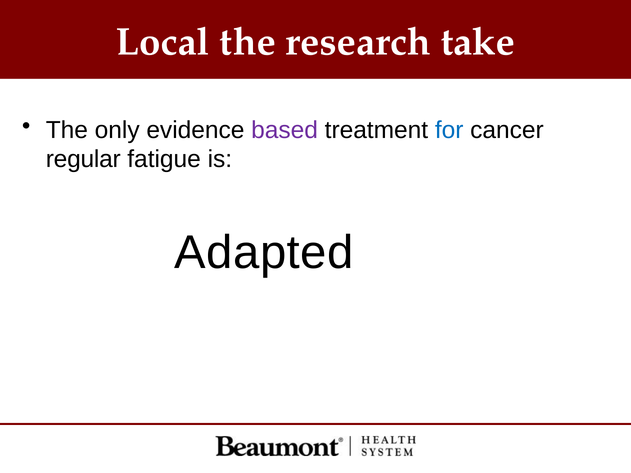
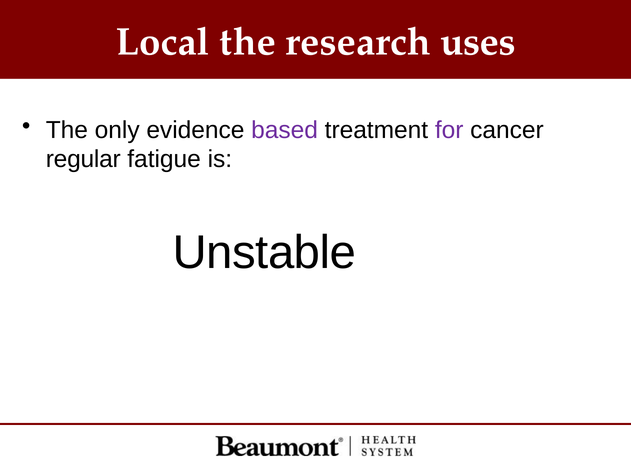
take: take -> uses
for colour: blue -> purple
Adapted: Adapted -> Unstable
